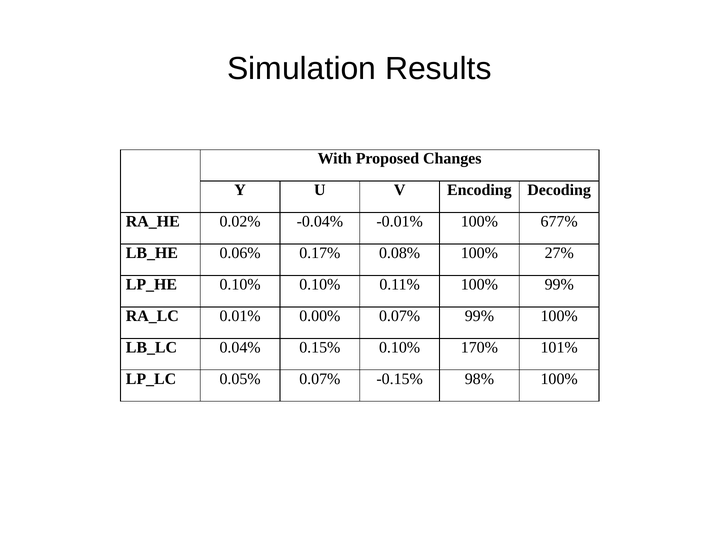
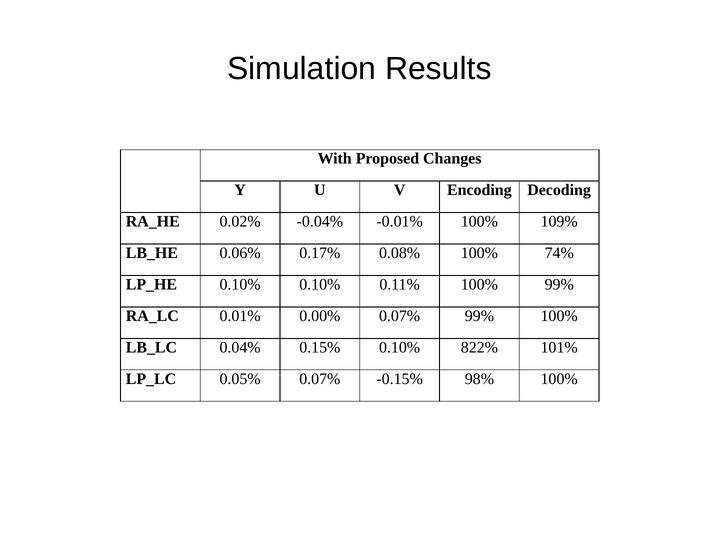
677%: 677% -> 109%
27%: 27% -> 74%
170%: 170% -> 822%
